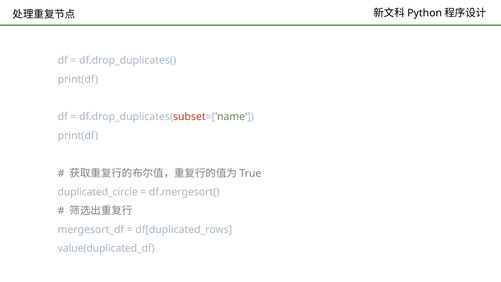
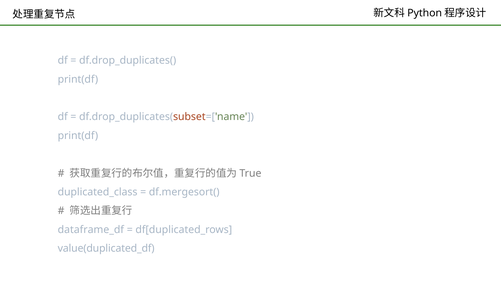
duplicated_circle: duplicated_circle -> duplicated_class
mergesort_df: mergesort_df -> dataframe_df
